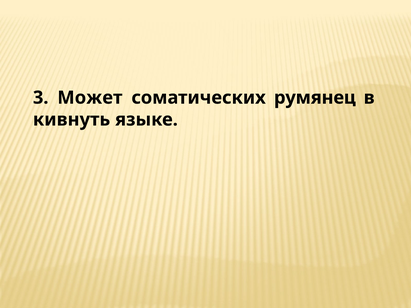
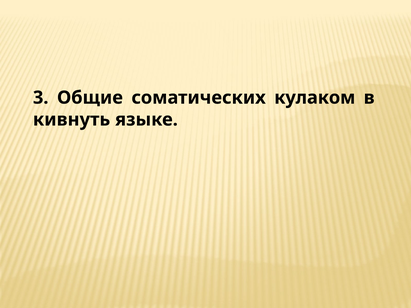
Может: Может -> Общие
румянец: румянец -> кулаком
